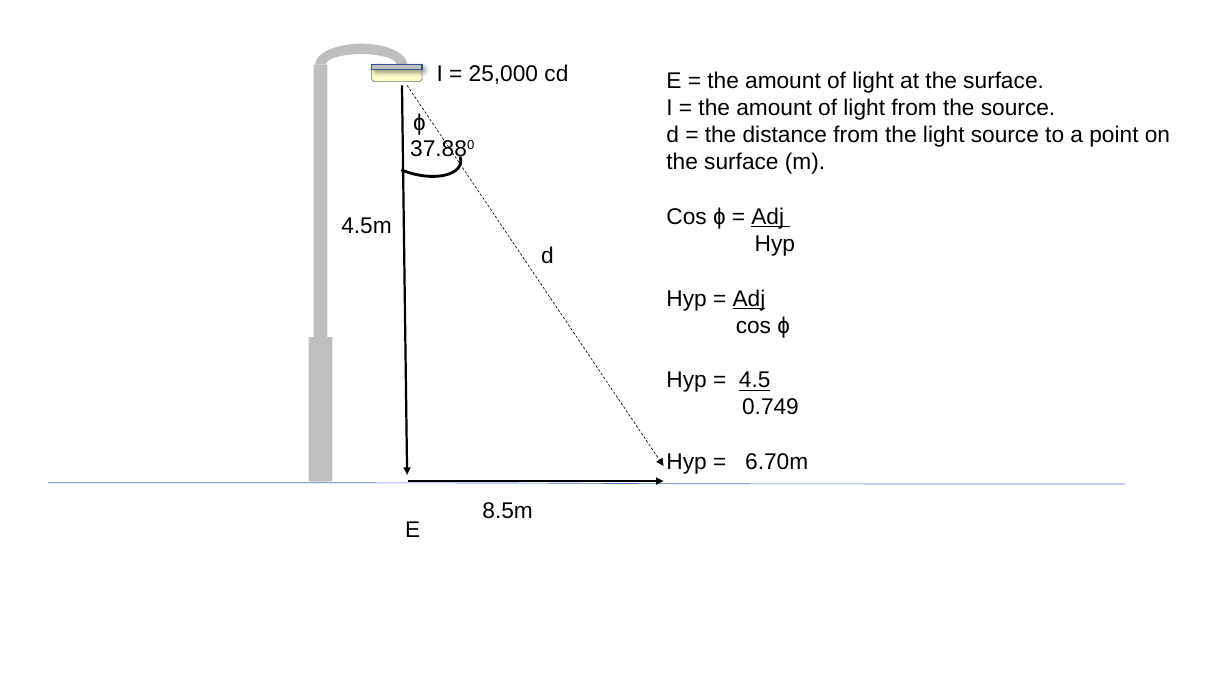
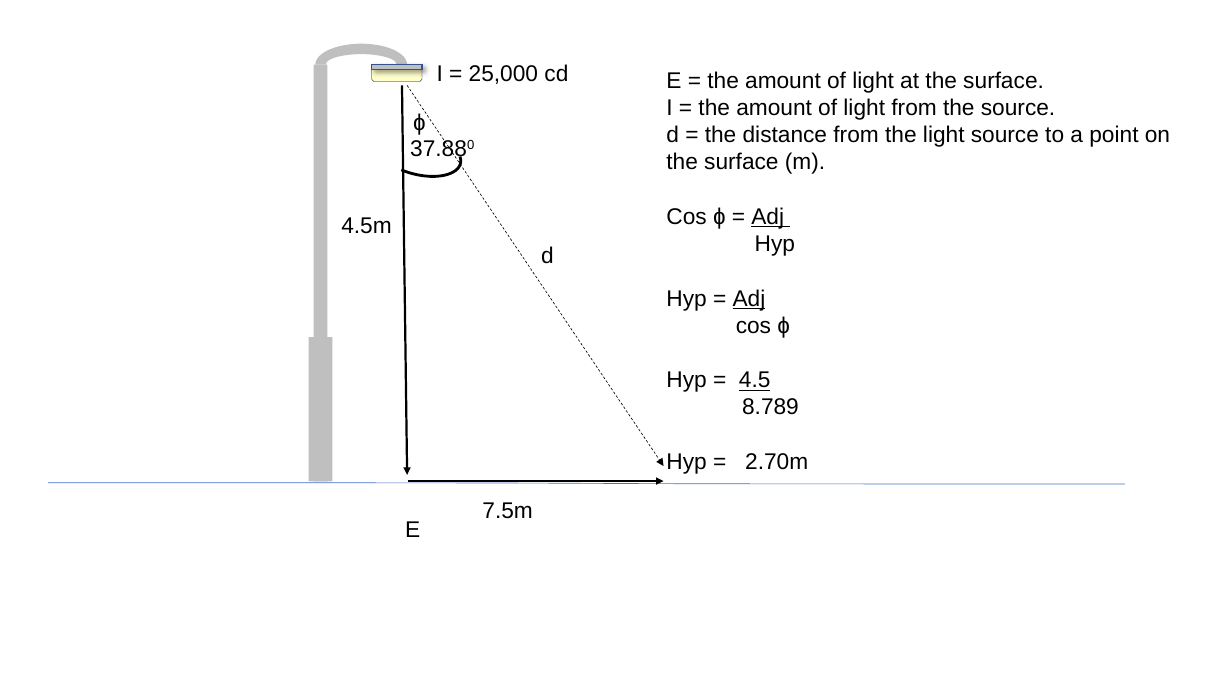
0.749: 0.749 -> 8.789
6.70m: 6.70m -> 2.70m
8.5m: 8.5m -> 7.5m
